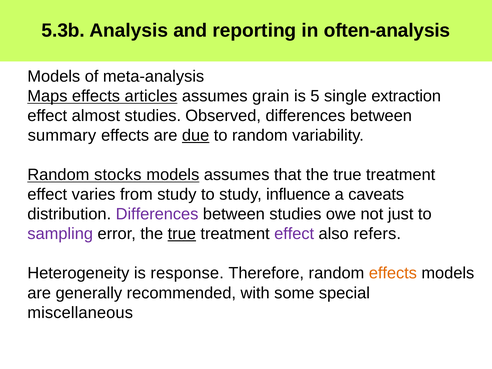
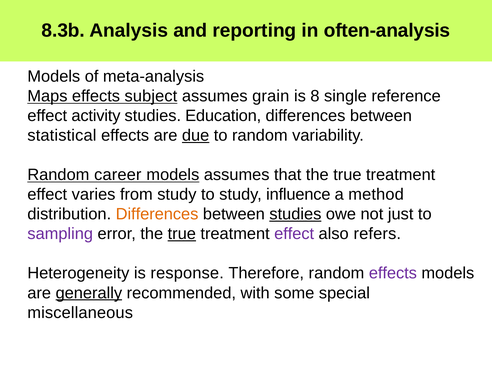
5.3b: 5.3b -> 8.3b
articles: articles -> subject
5: 5 -> 8
extraction: extraction -> reference
almost: almost -> activity
Observed: Observed -> Education
summary: summary -> statistical
stocks: stocks -> career
caveats: caveats -> method
Differences at (157, 214) colour: purple -> orange
studies at (295, 214) underline: none -> present
effects at (393, 273) colour: orange -> purple
generally underline: none -> present
